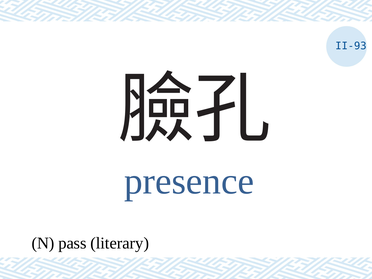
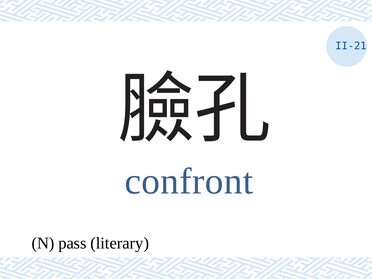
II-93: II-93 -> II-21
presence: presence -> confront
